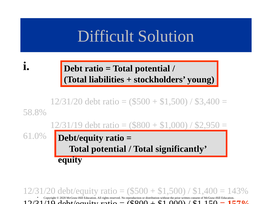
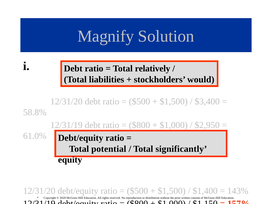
Difficult: Difficult -> Magnify
potential at (153, 69): potential -> relatively
young: young -> would
